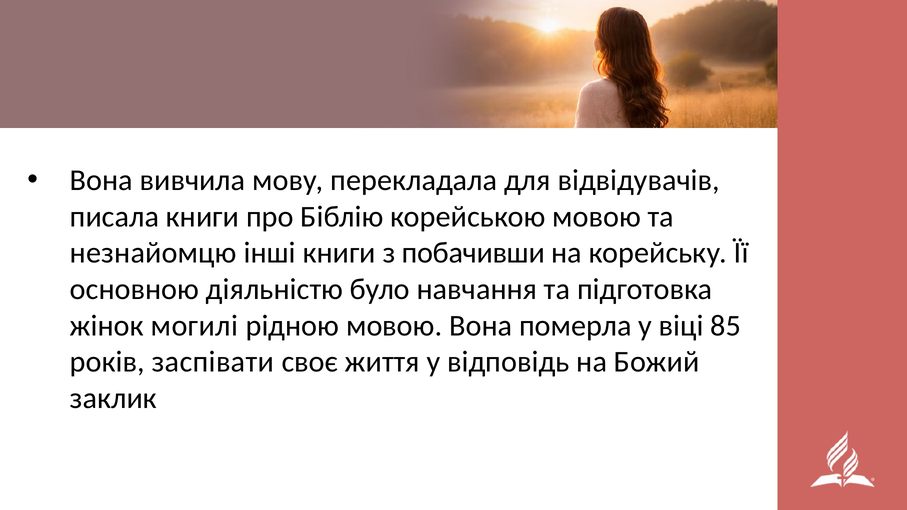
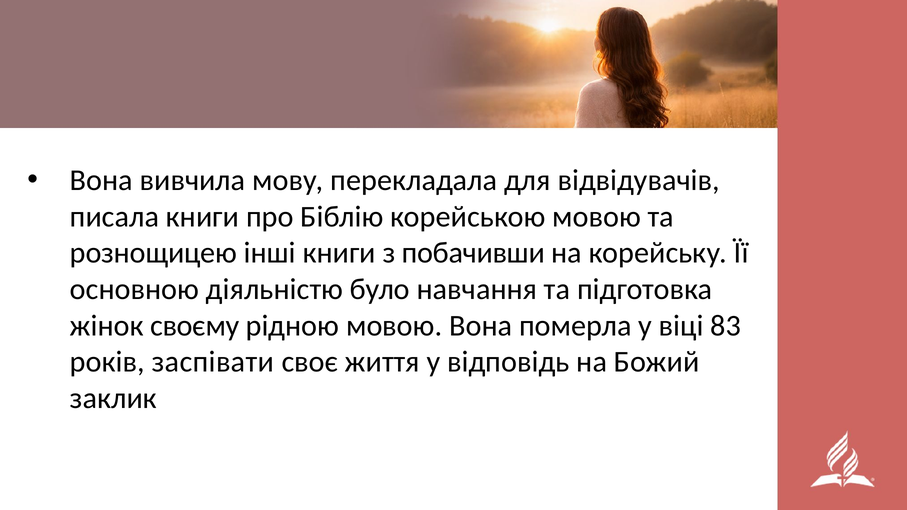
незнайомцю: незнайомцю -> рознощицею
могилі: могилі -> своєму
85: 85 -> 83
